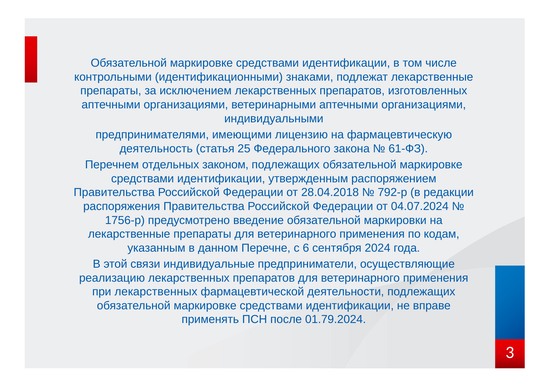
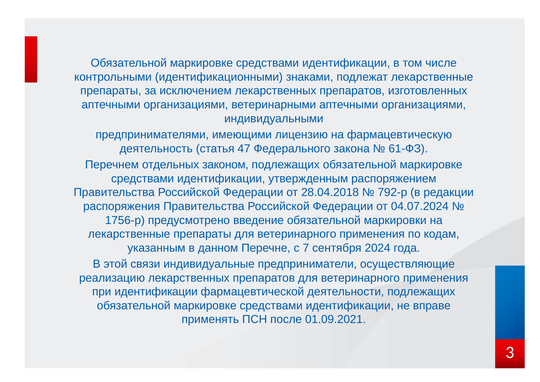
25: 25 -> 47
6: 6 -> 7
при лекарственных: лекарственных -> идентификации
01.79.2024: 01.79.2024 -> 01.09.2021
